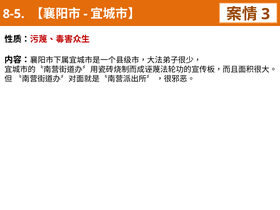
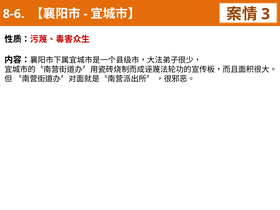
8-5: 8-5 -> 8-6
